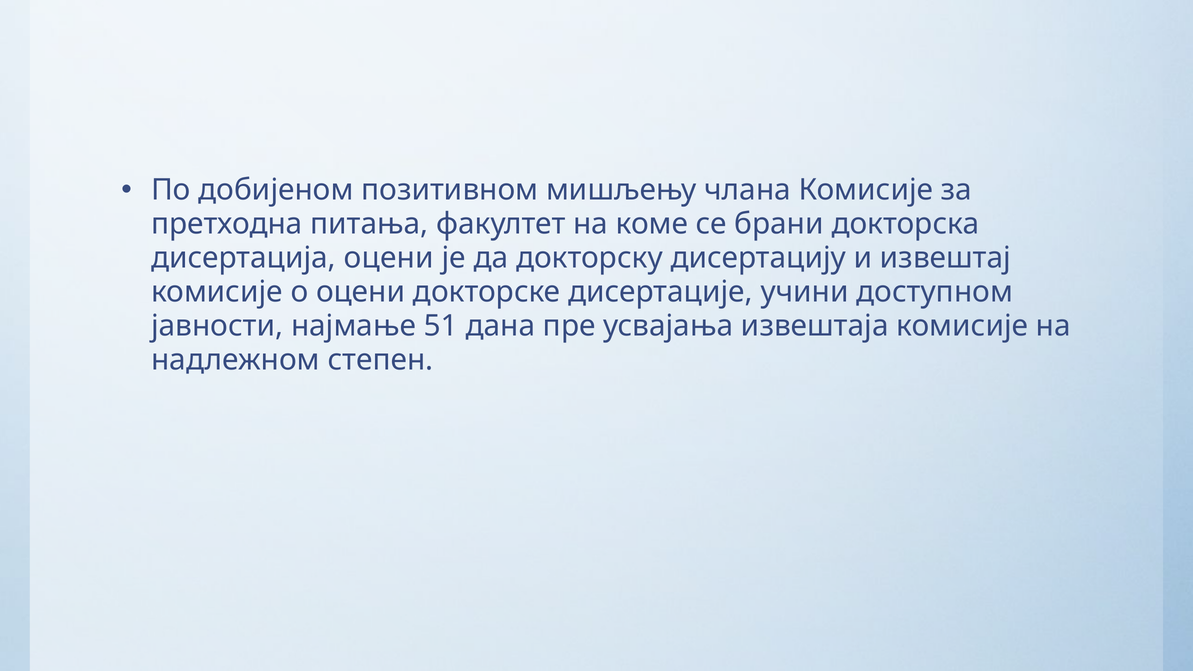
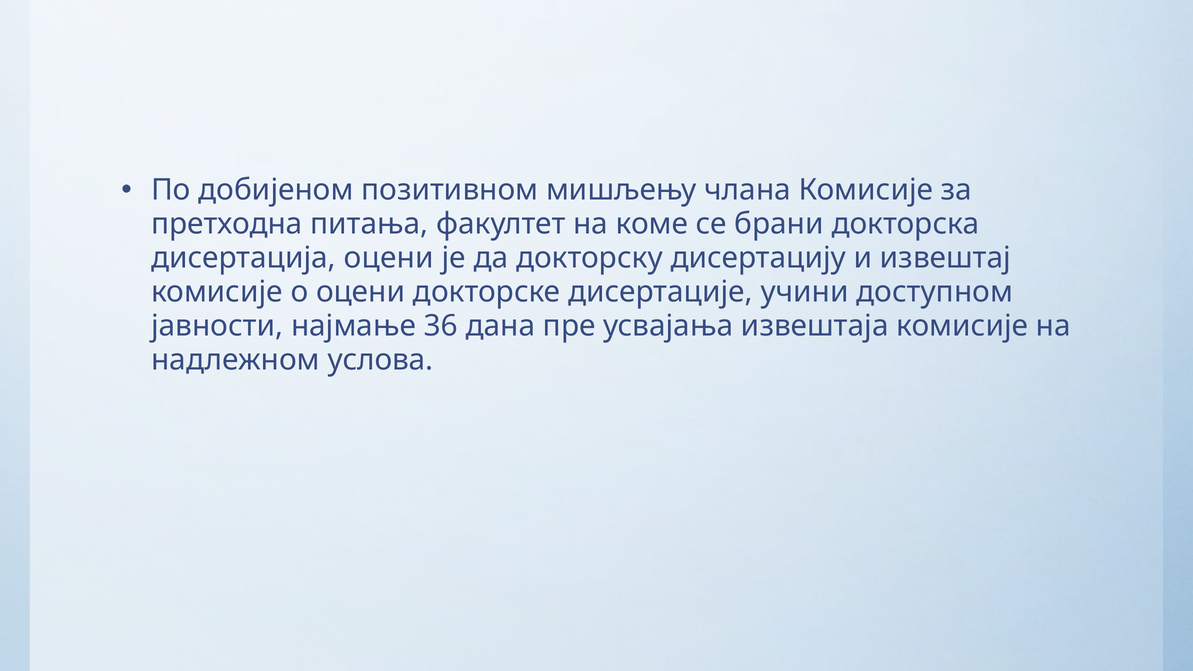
51: 51 -> 36
степен: степен -> услова
